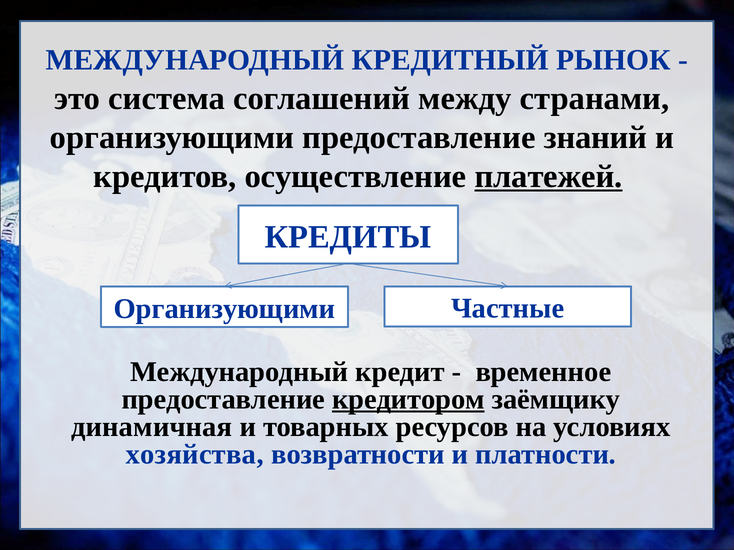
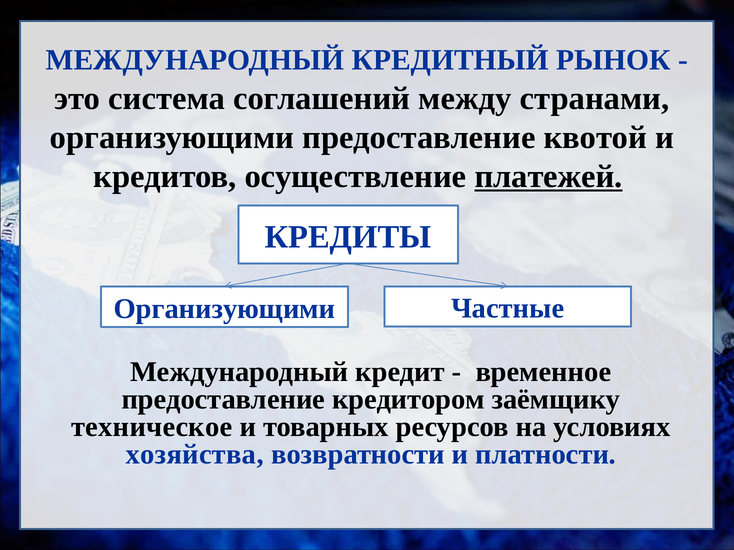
знаний: знаний -> квотой
кредитором underline: present -> none
динамичная: динамичная -> техническое
